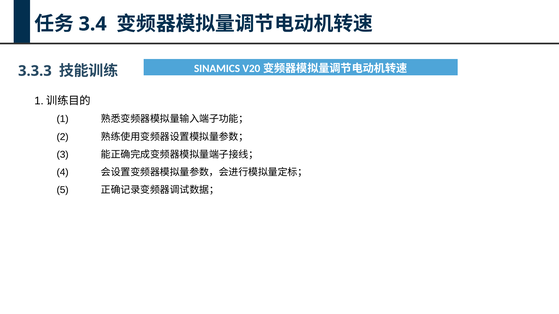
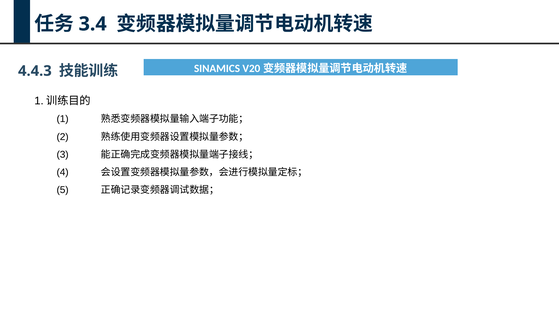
3.3.3: 3.3.3 -> 4.4.3
